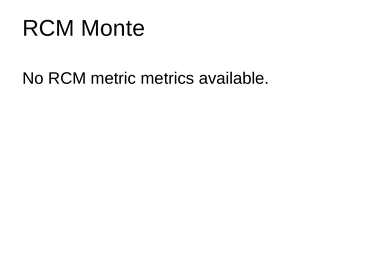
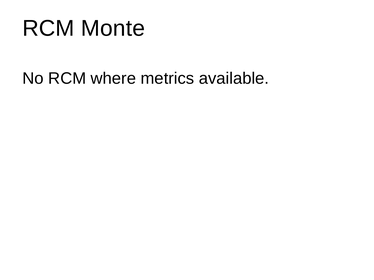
metric: metric -> where
